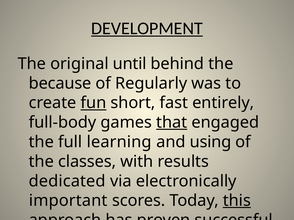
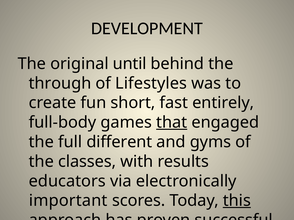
DEVELOPMENT underline: present -> none
because: because -> through
Regularly: Regularly -> Lifestyles
fun underline: present -> none
learning: learning -> different
using: using -> gyms
dedicated: dedicated -> educators
